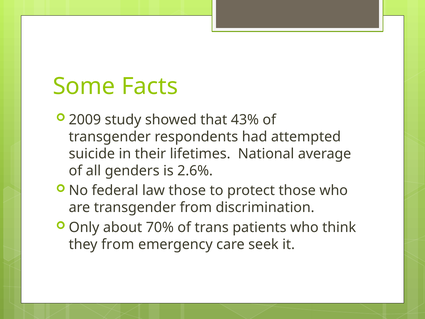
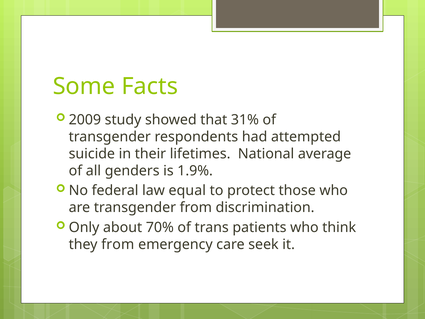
43%: 43% -> 31%
2.6%: 2.6% -> 1.9%
law those: those -> equal
